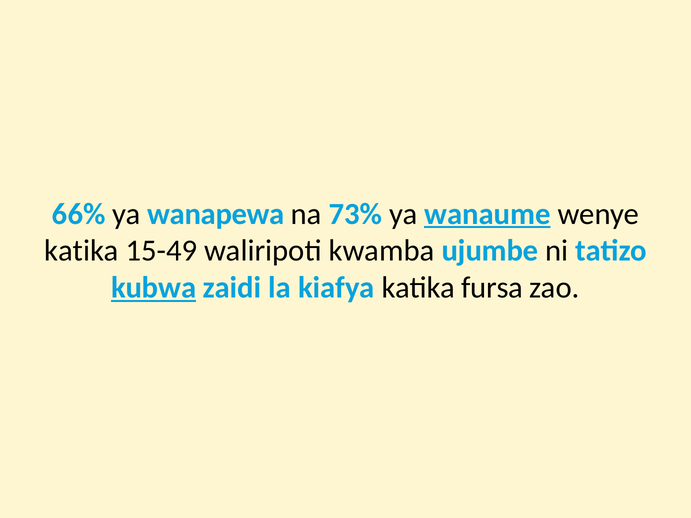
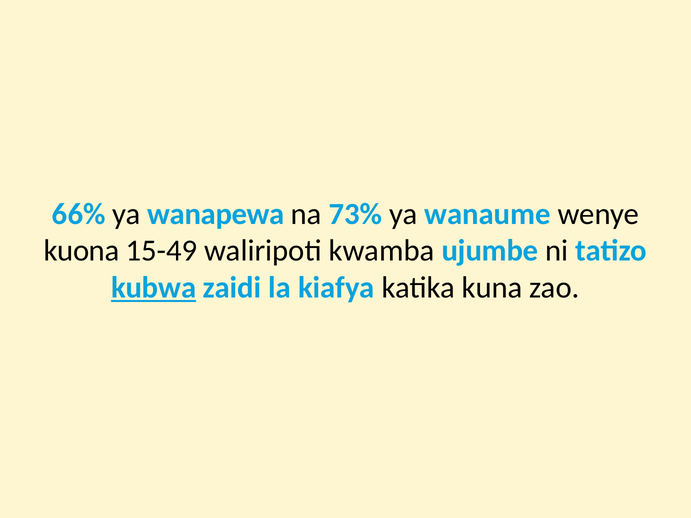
wanaume underline: present -> none
katika at (81, 251): katika -> kuona
fursa: fursa -> kuna
